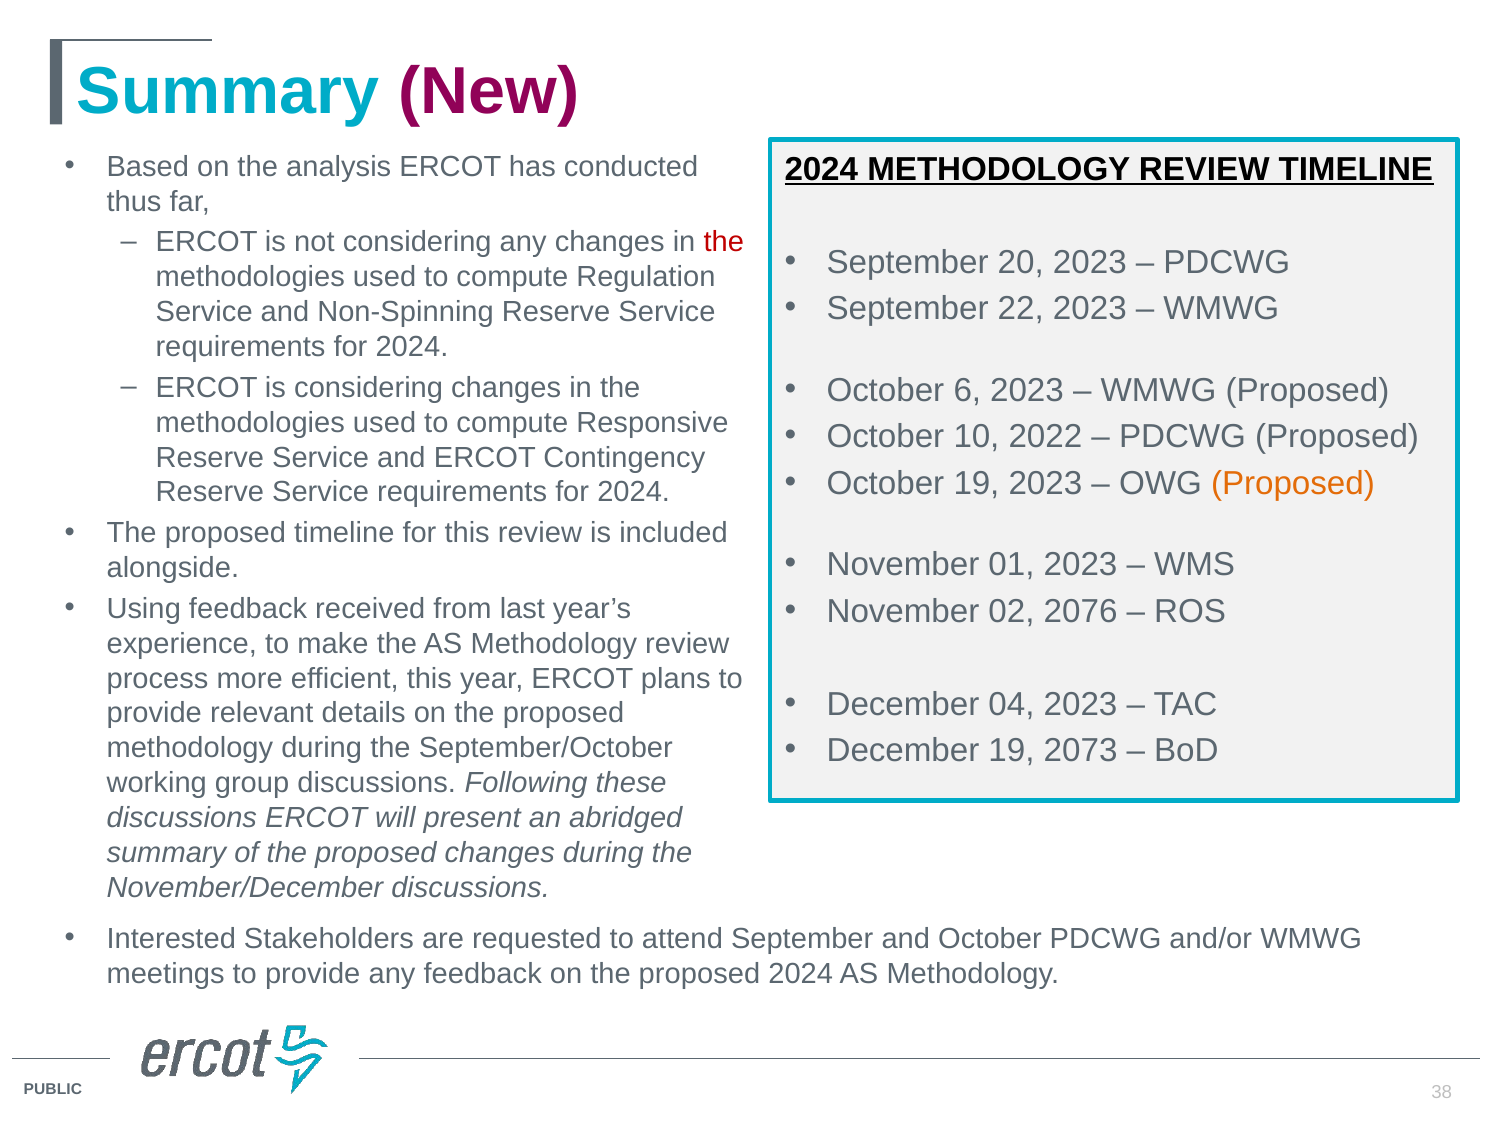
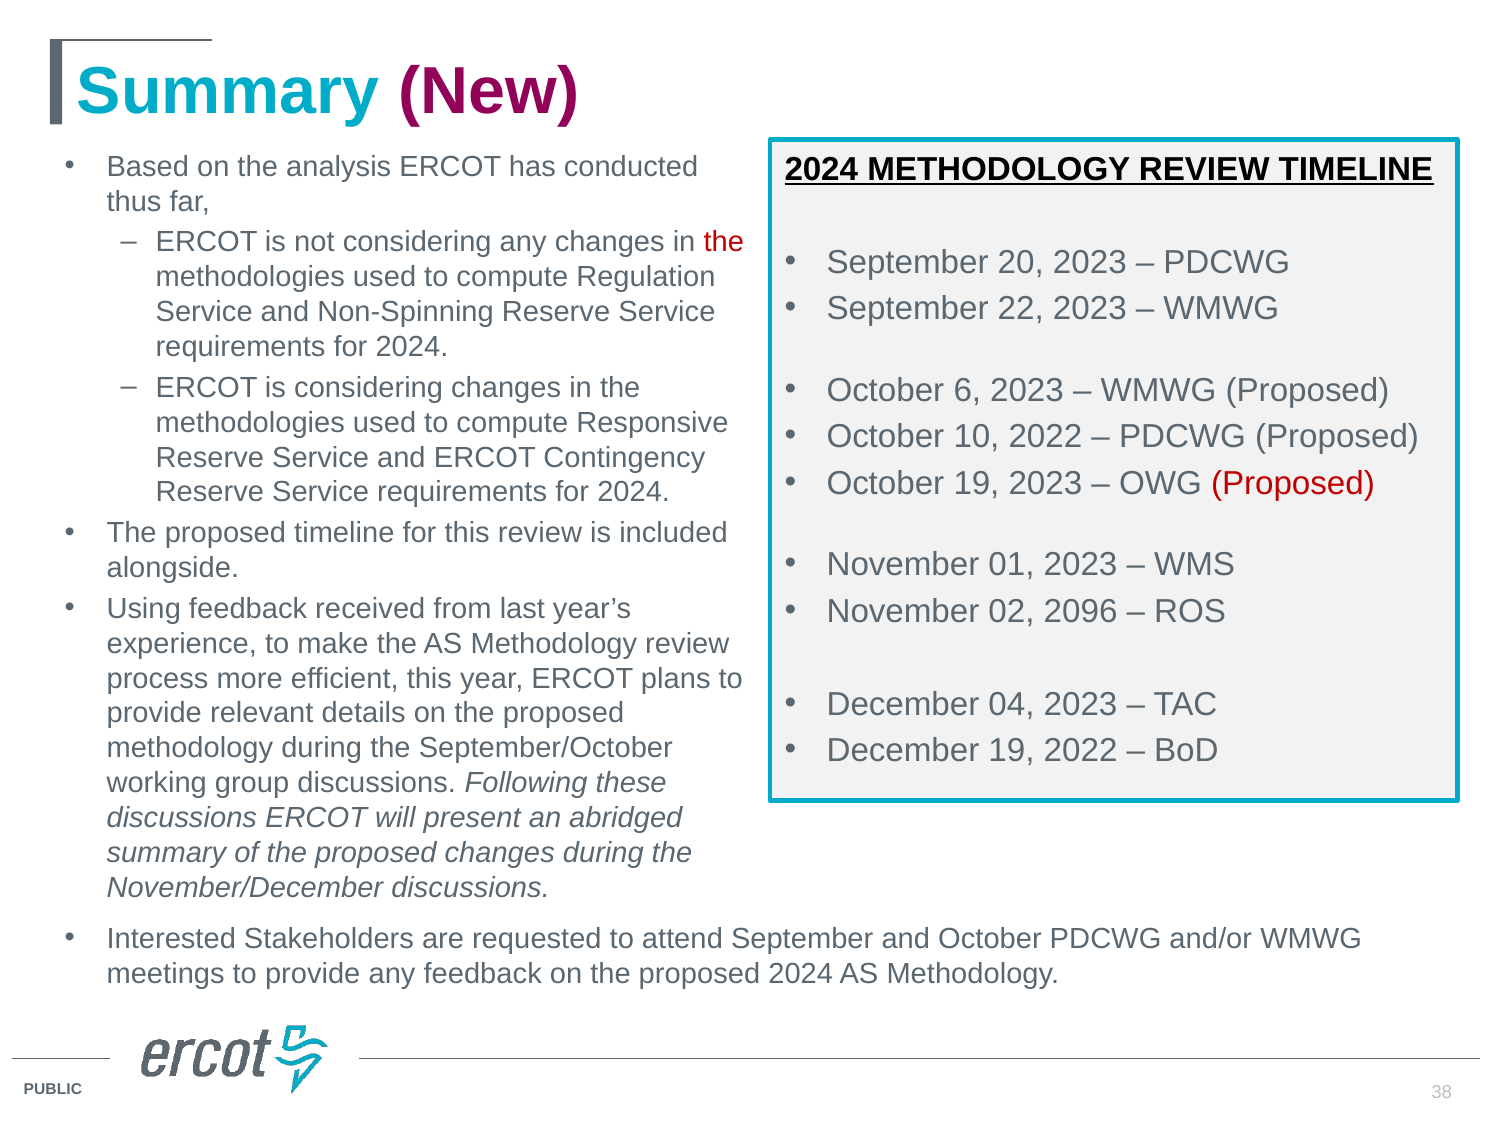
Proposed at (1293, 483) colour: orange -> red
2076: 2076 -> 2096
19 2073: 2073 -> 2022
